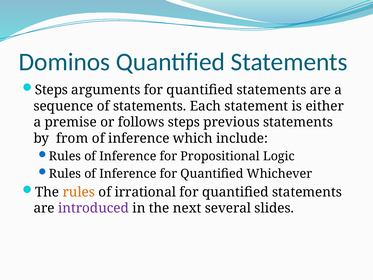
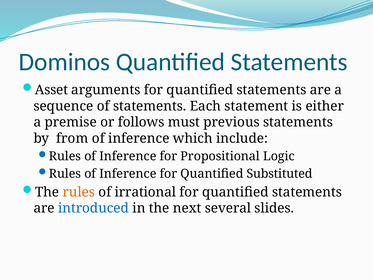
Steps at (51, 90): Steps -> Asset
follows steps: steps -> must
Whichever: Whichever -> Substituted
introduced colour: purple -> blue
